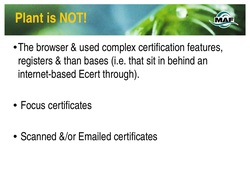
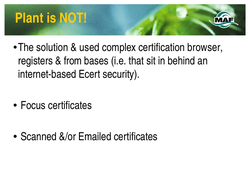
browser: browser -> solution
features: features -> browser
than: than -> from
through: through -> security
